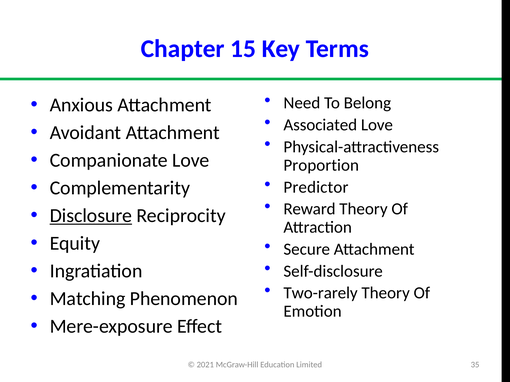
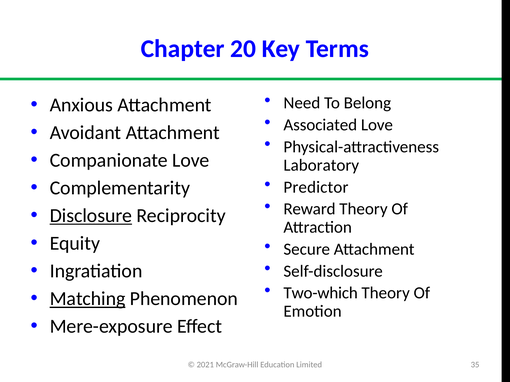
15: 15 -> 20
Proportion: Proportion -> Laboratory
Two-rarely: Two-rarely -> Two-which
Matching underline: none -> present
